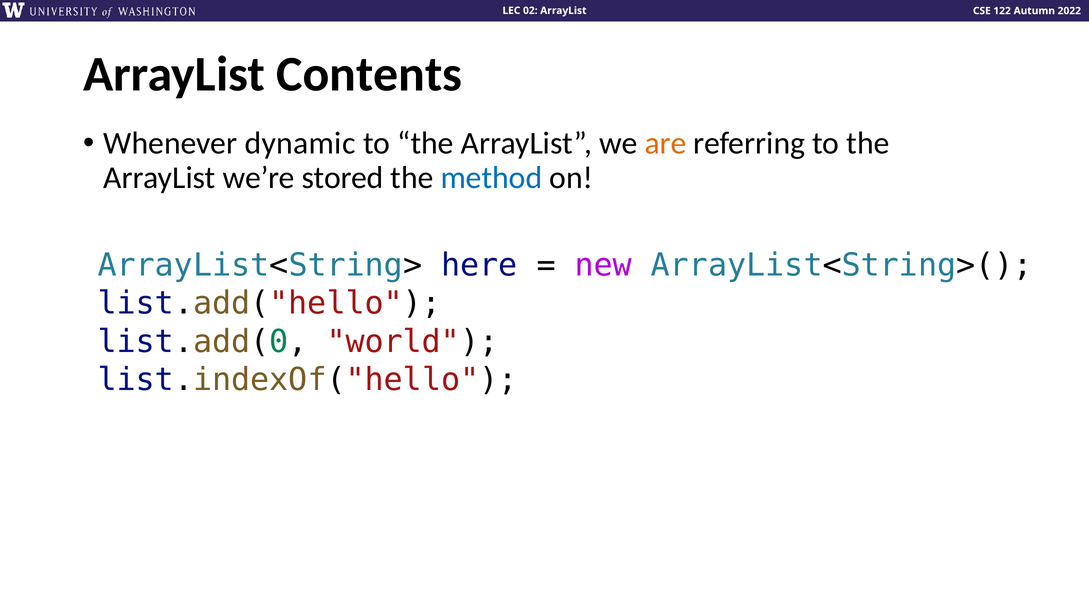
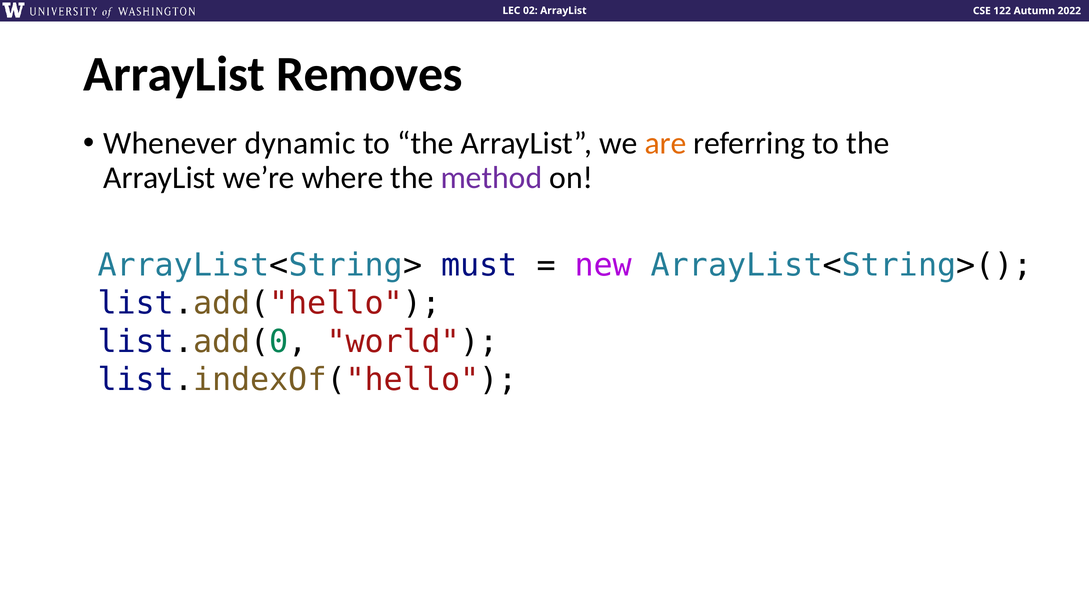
Contents: Contents -> Removes
stored: stored -> where
method colour: blue -> purple
here: here -> must
